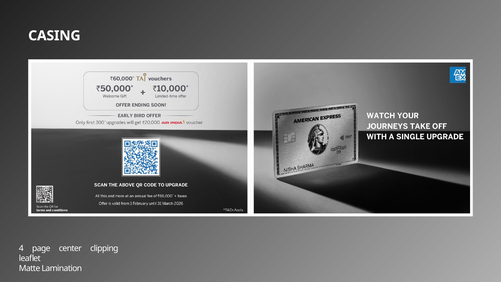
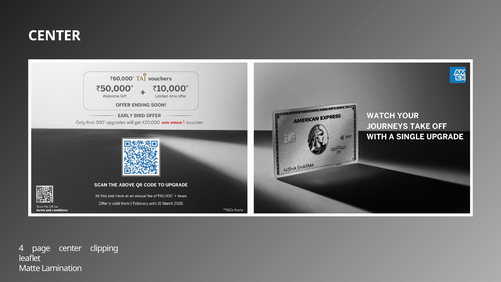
CASING at (54, 36): CASING -> CENTER
